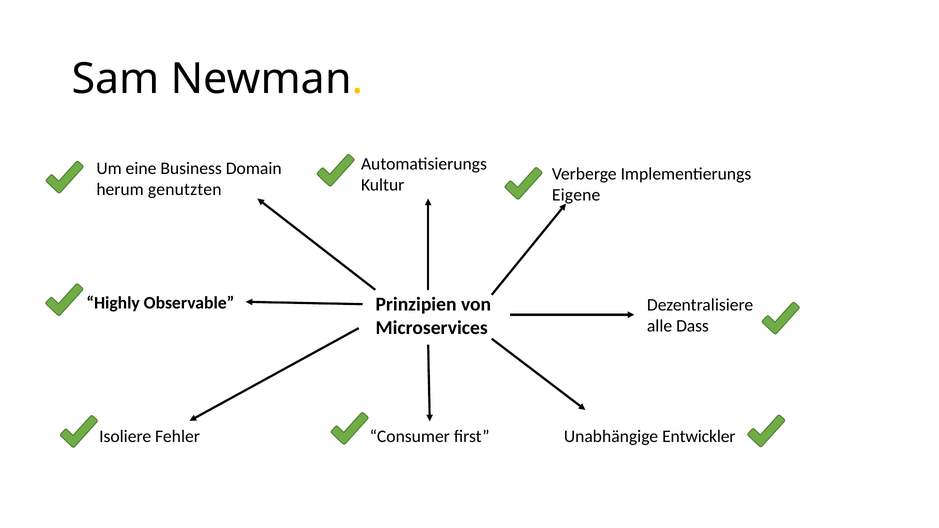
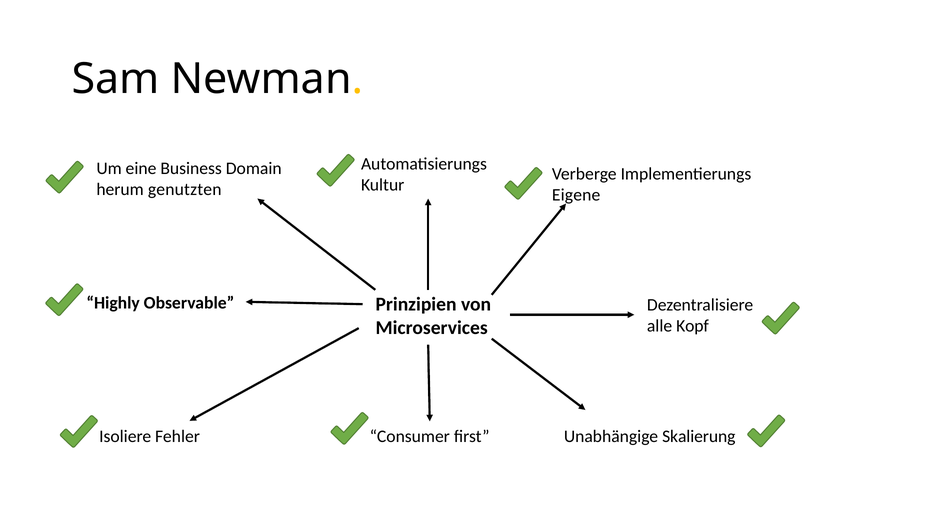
Dass: Dass -> Kopf
Entwickler: Entwickler -> Skalierung
